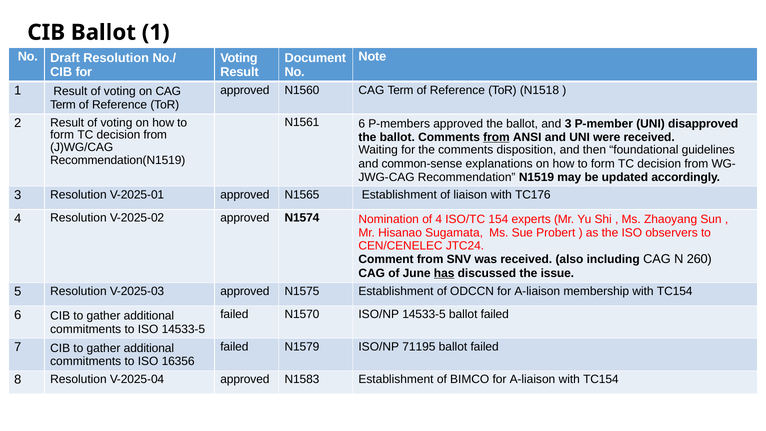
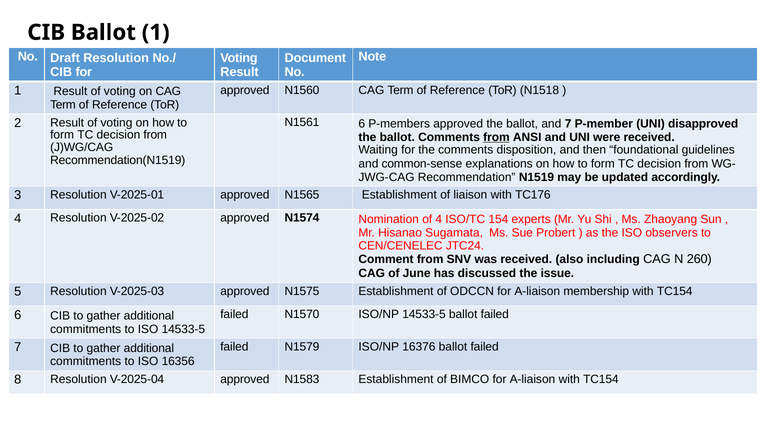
and 3: 3 -> 7
has underline: present -> none
71195: 71195 -> 16376
